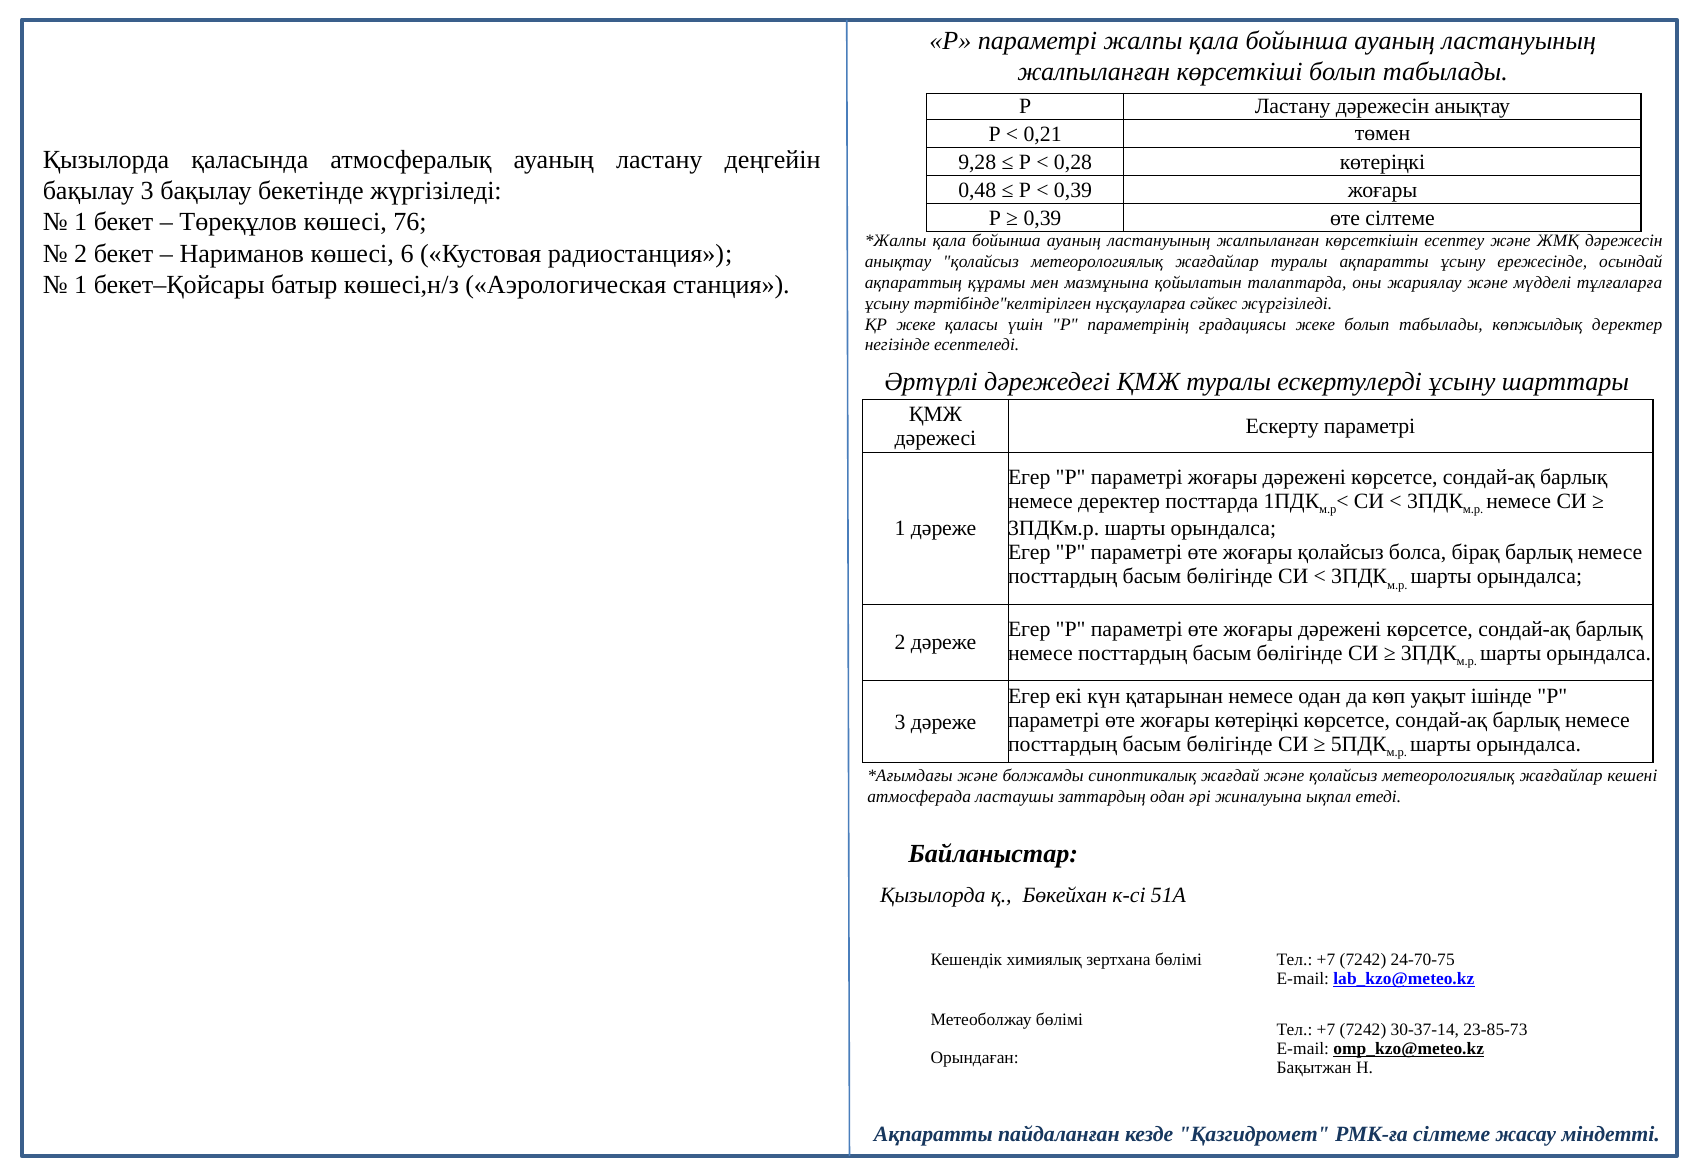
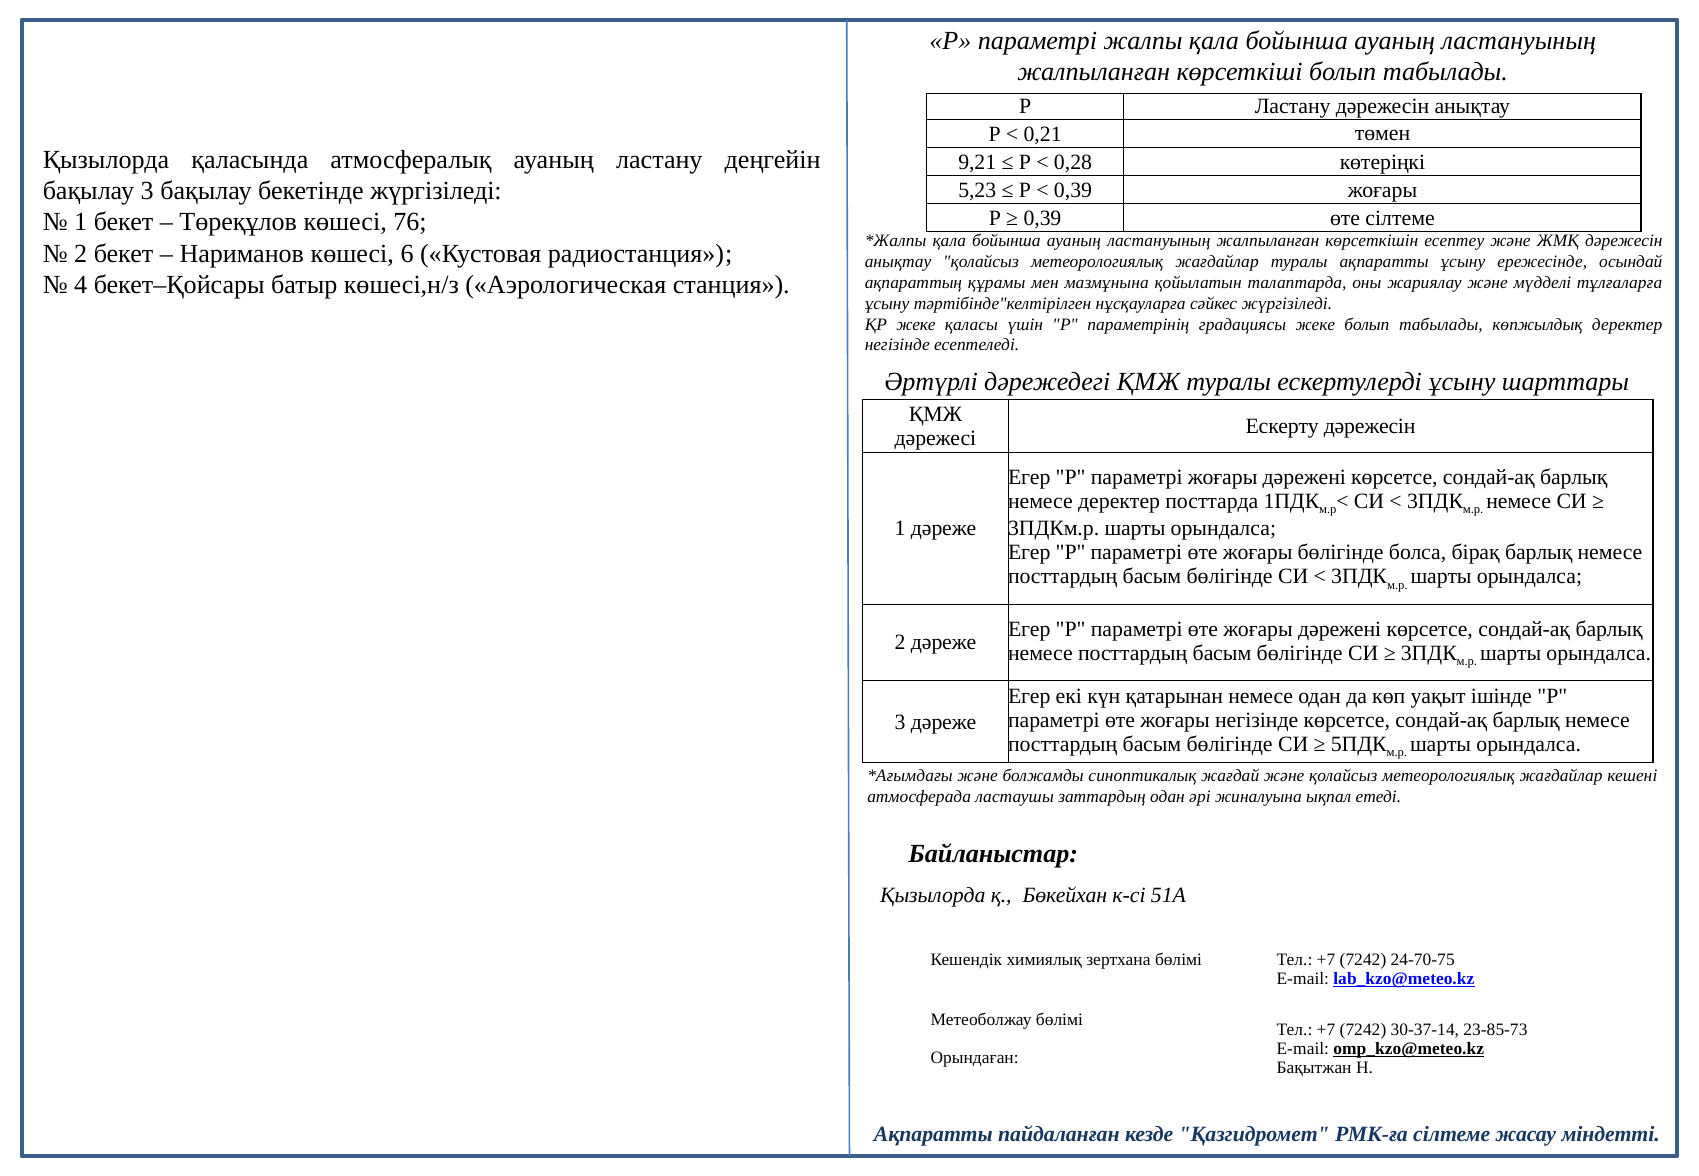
9,28: 9,28 -> 9,21
0,48: 0,48 -> 5,23
1 at (81, 285): 1 -> 4
Ескерту параметрі: параметрі -> дәрежесін
жоғары қолайсыз: қолайсыз -> бөлігінде
жоғары көтеріңкі: көтеріңкі -> негізінде
